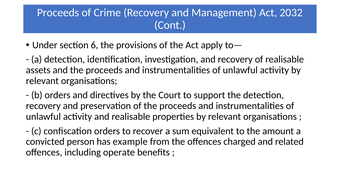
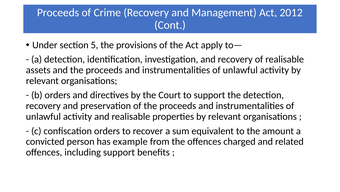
2032: 2032 -> 2012
6: 6 -> 5
including operate: operate -> support
